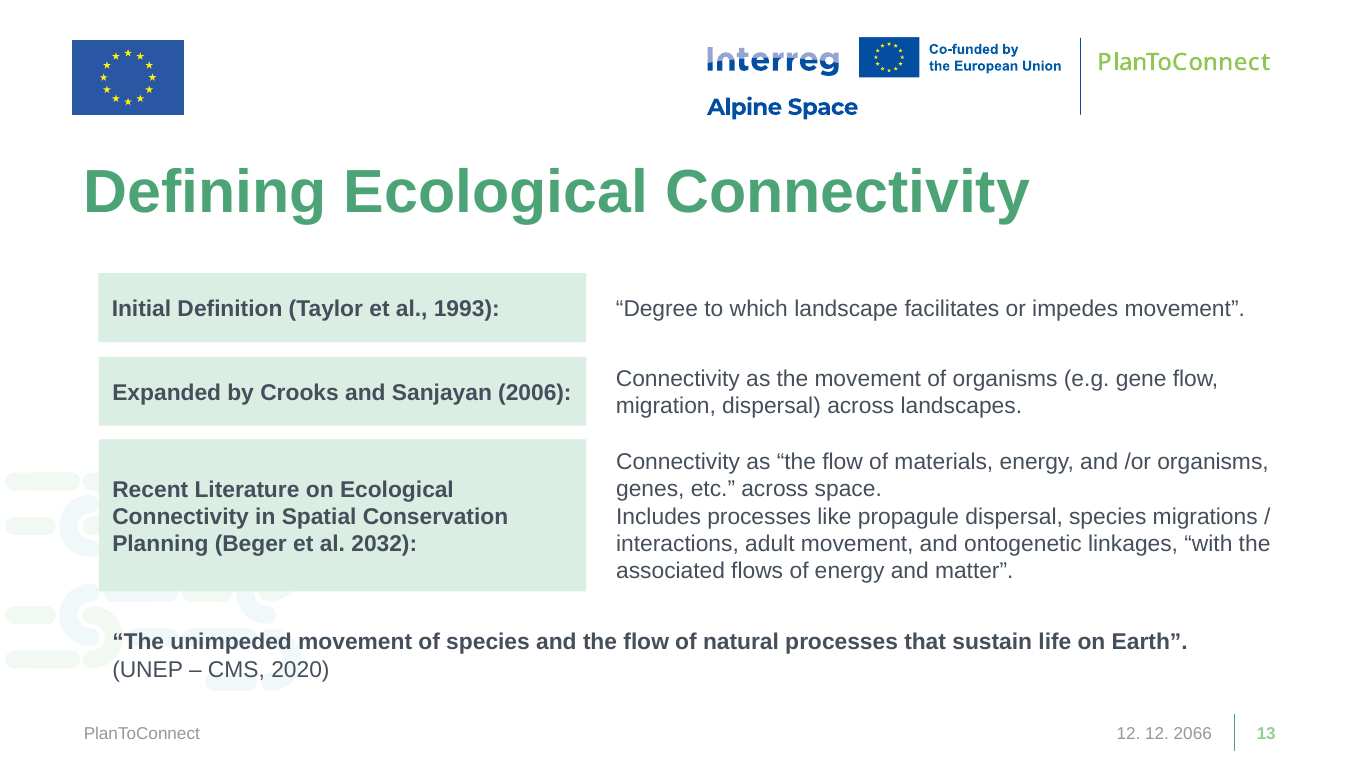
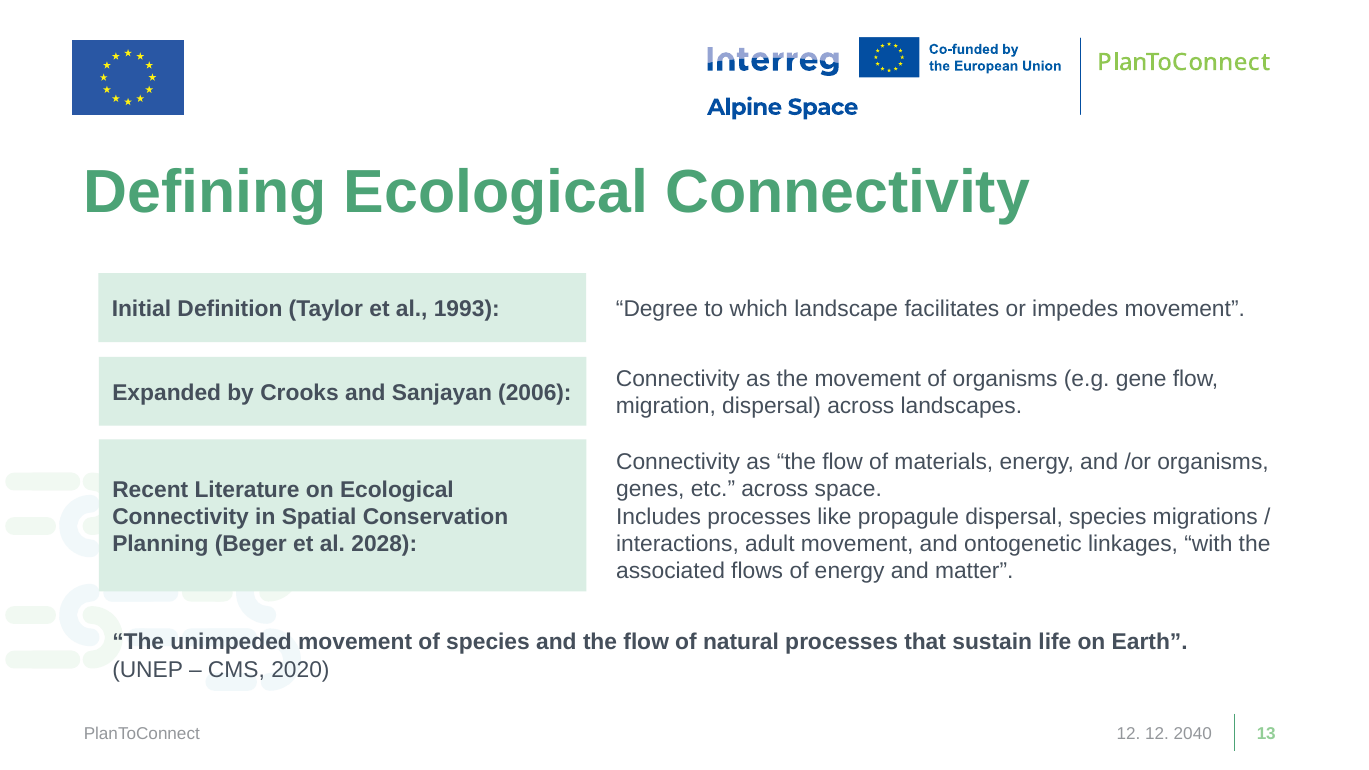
2032: 2032 -> 2028
2066: 2066 -> 2040
